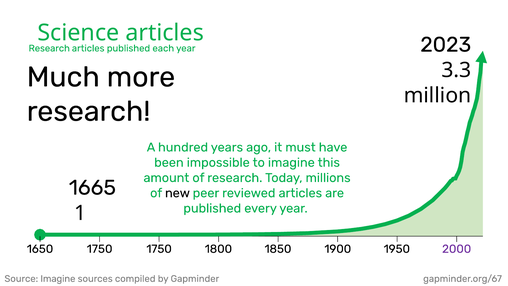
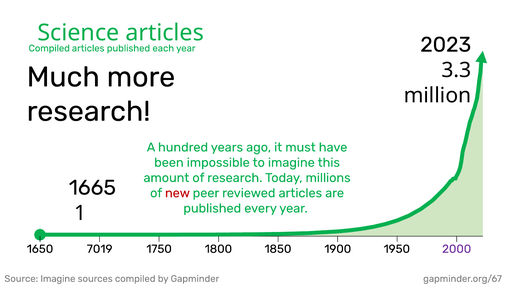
Research at (49, 48): Research -> Compiled
new colour: black -> red
1650 1750: 1750 -> 7019
